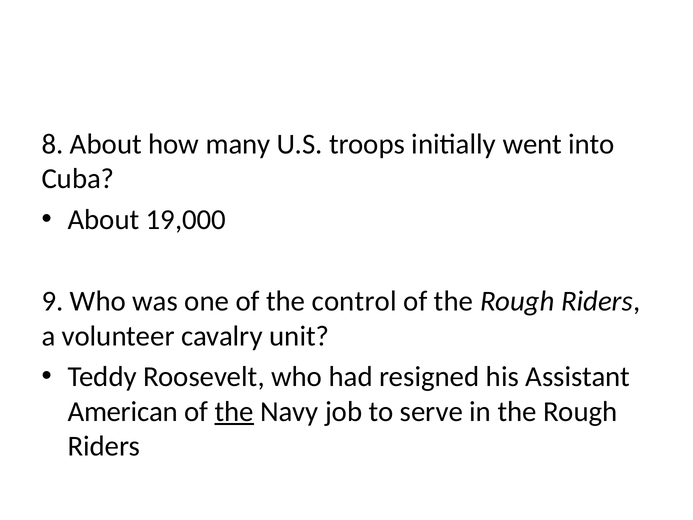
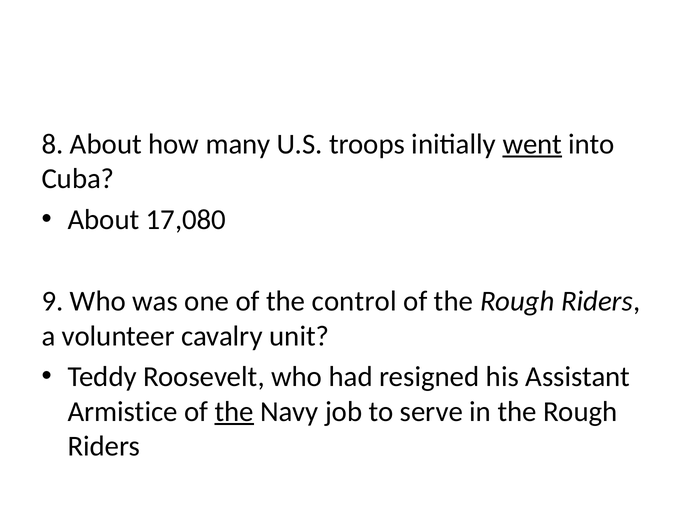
went underline: none -> present
19,000: 19,000 -> 17,080
American: American -> Armistice
